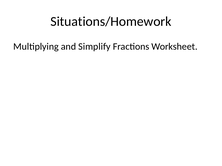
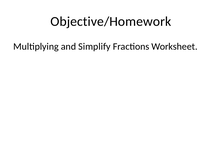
Situations/Homework: Situations/Homework -> Objective/Homework
